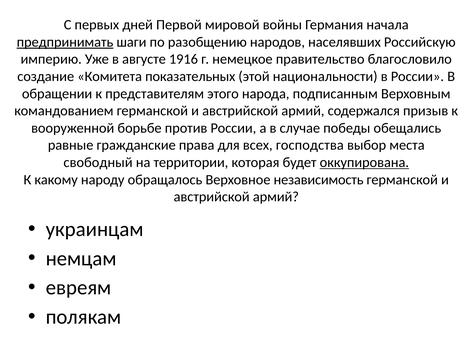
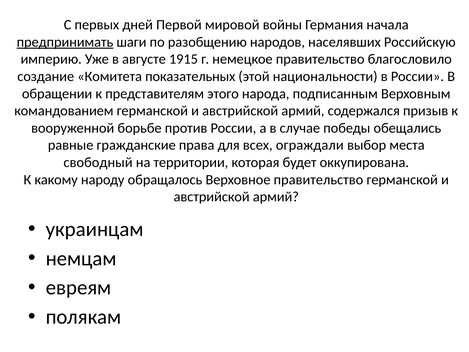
1916: 1916 -> 1915
господства: господства -> ограждали
оккупирована underline: present -> none
Верховное независимость: независимость -> правительство
